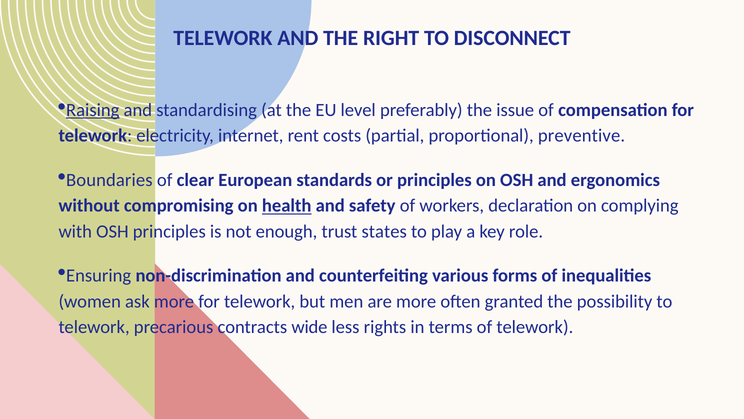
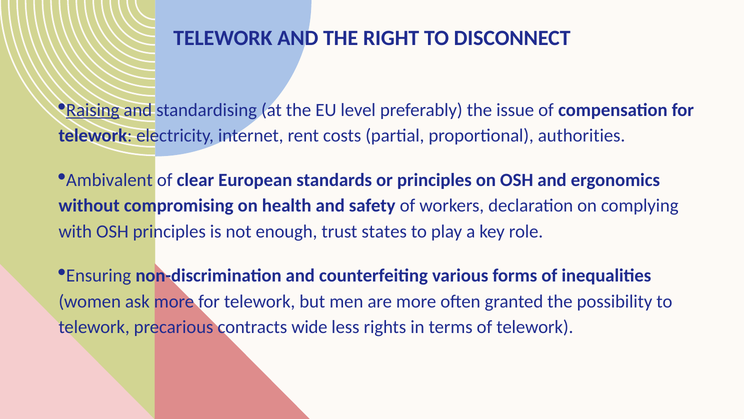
preventive: preventive -> authorities
Boundaries: Boundaries -> Ambivalent
health underline: present -> none
